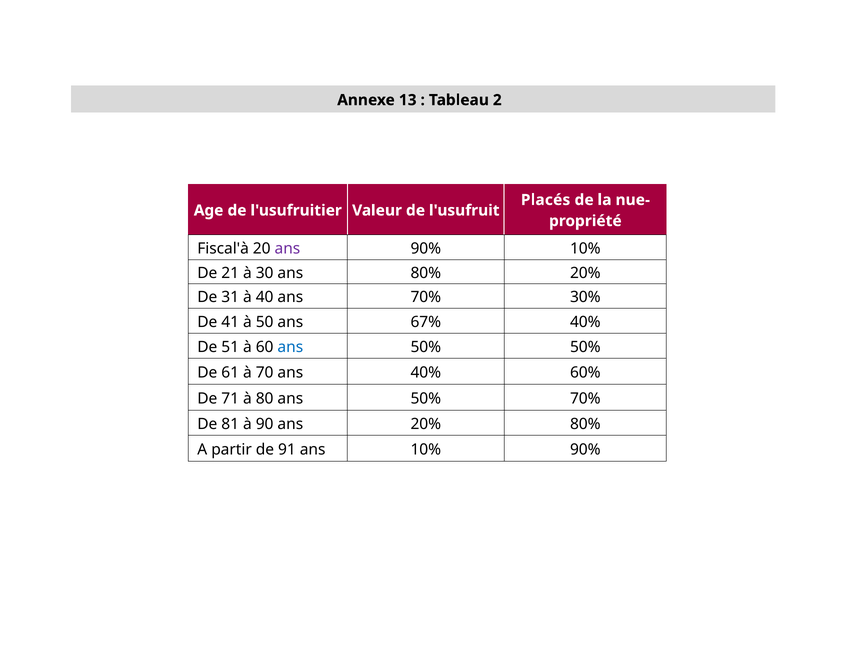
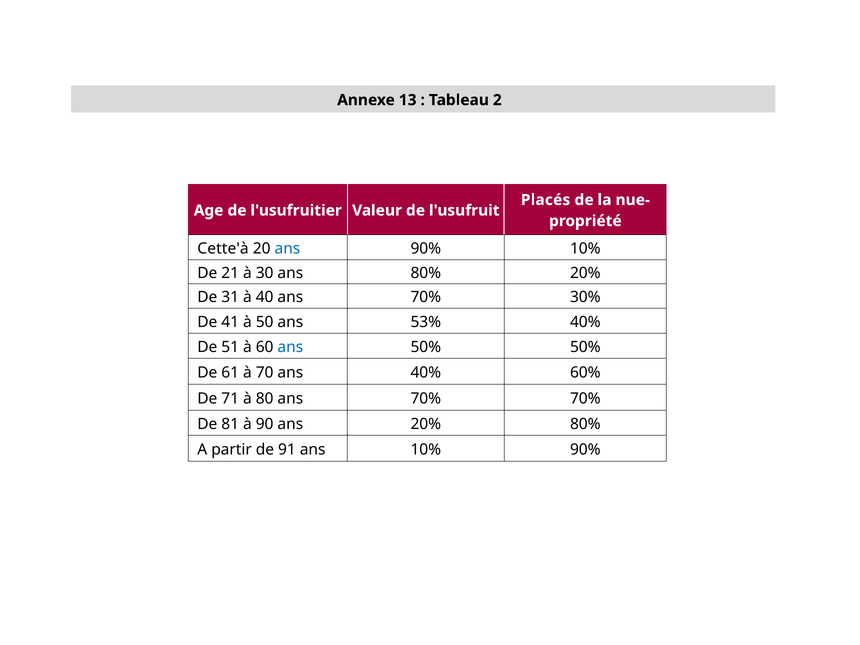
Fiscal'à: Fiscal'à -> Cette'à
ans at (287, 249) colour: purple -> blue
67%: 67% -> 53%
80 ans 50%: 50% -> 70%
